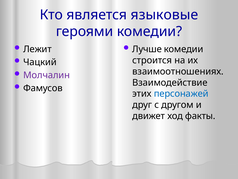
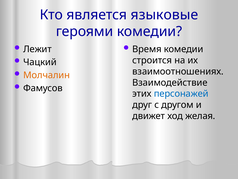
Лучше: Лучше -> Время
Молчалин colour: purple -> orange
факты: факты -> желая
